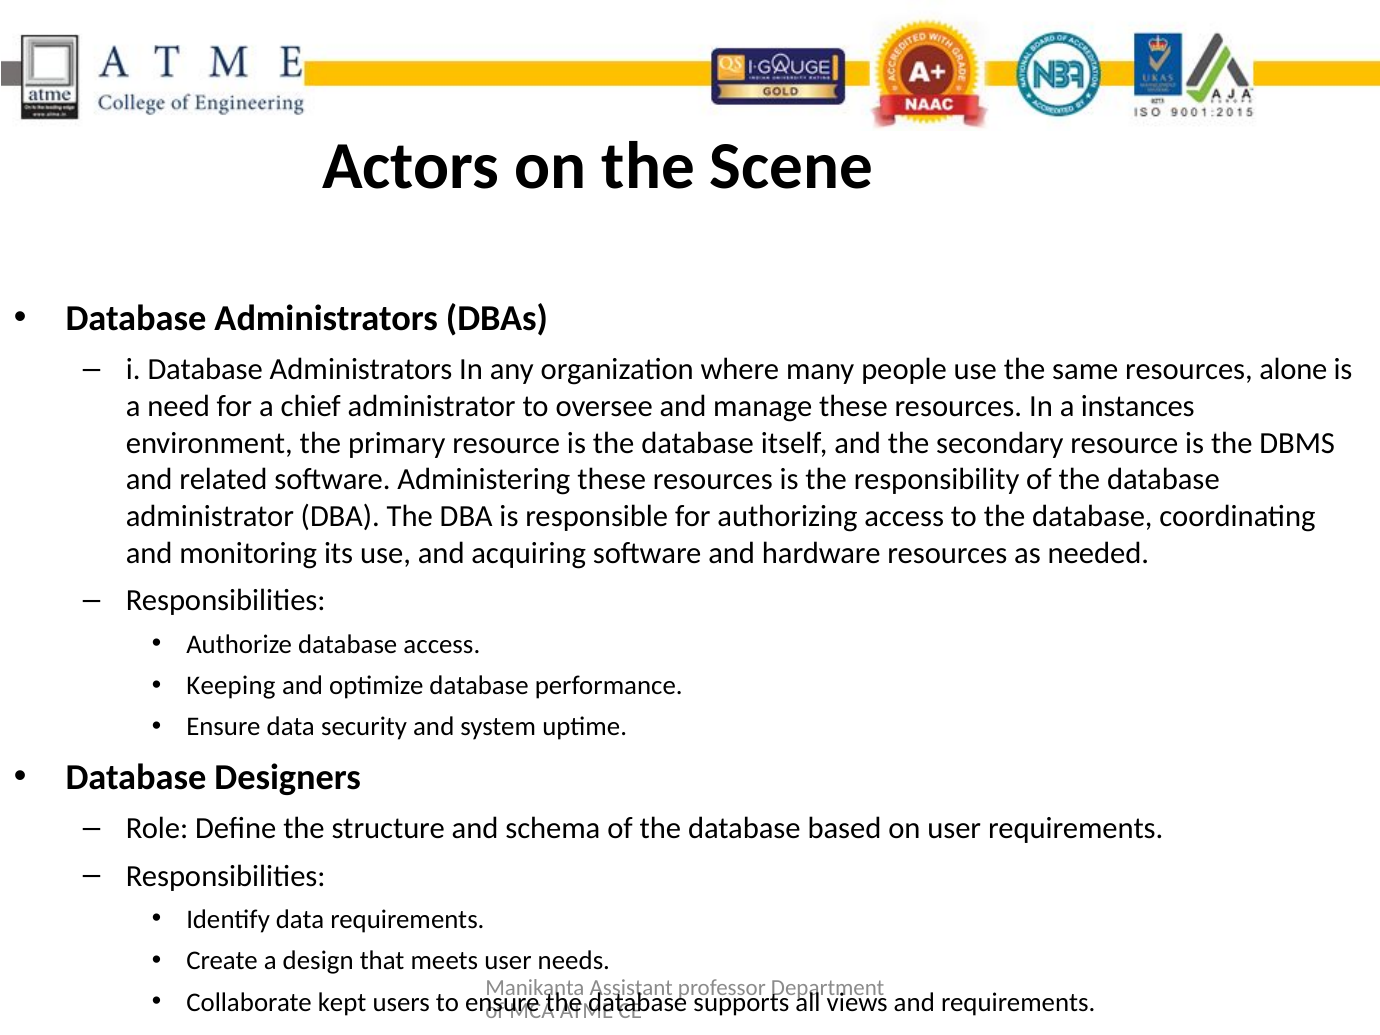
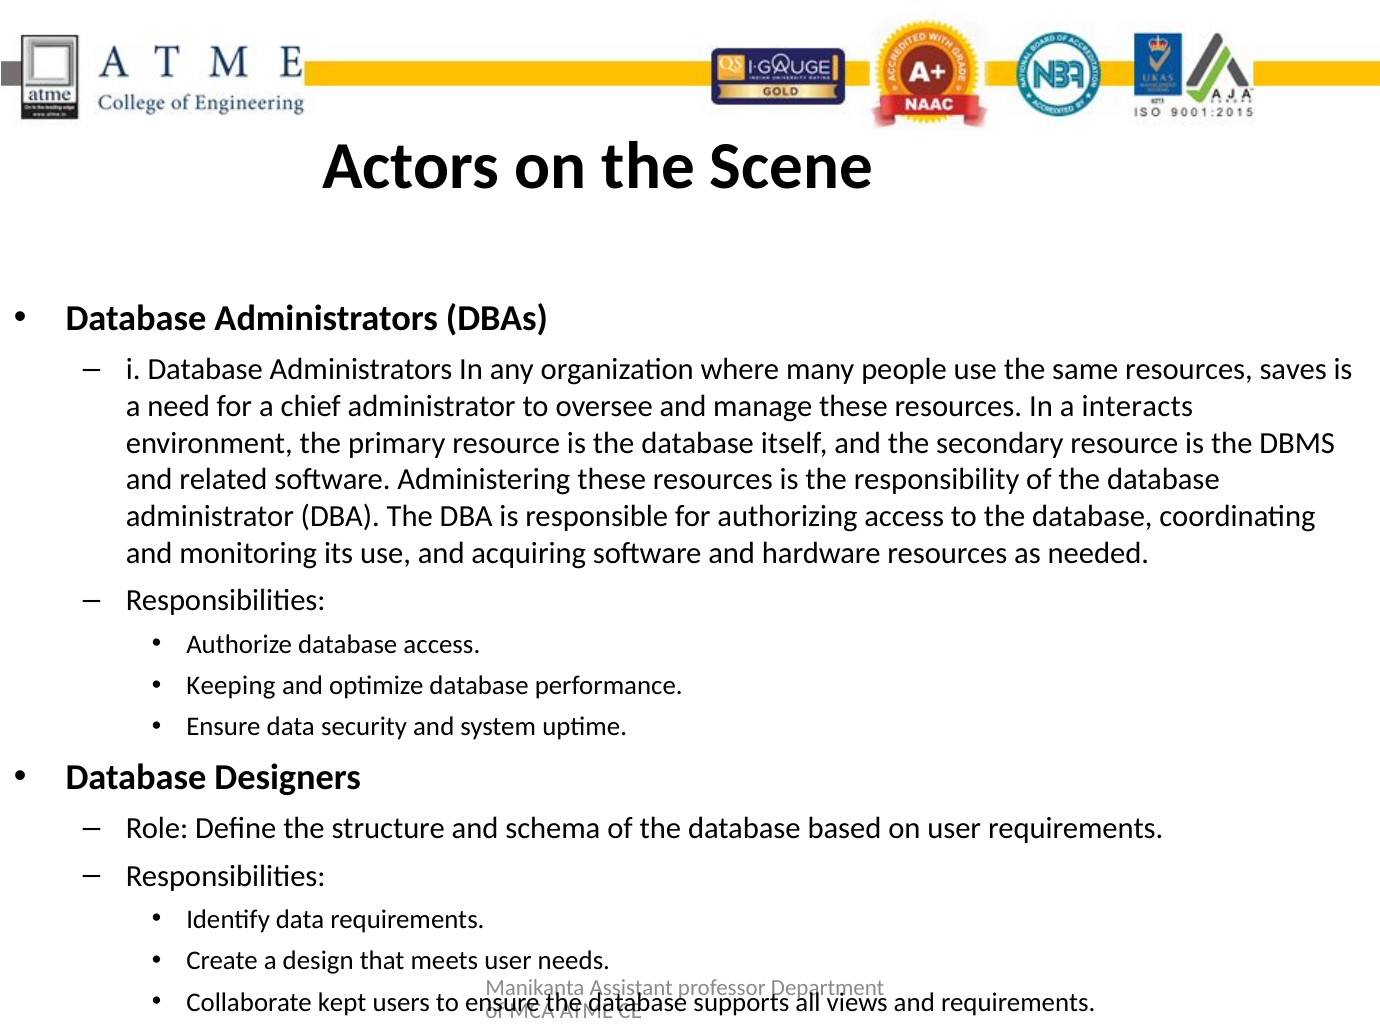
alone: alone -> saves
instances: instances -> interacts
